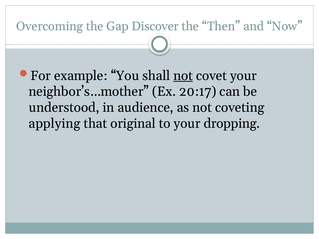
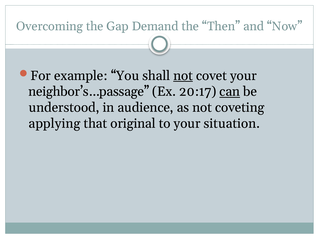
Discover: Discover -> Demand
neighbor’s…mother: neighbor’s…mother -> neighbor’s…passage
can underline: none -> present
dropping: dropping -> situation
